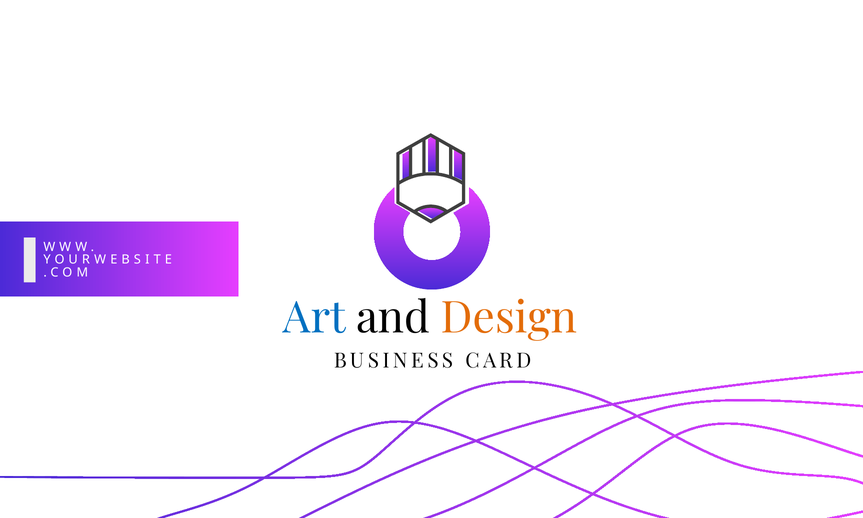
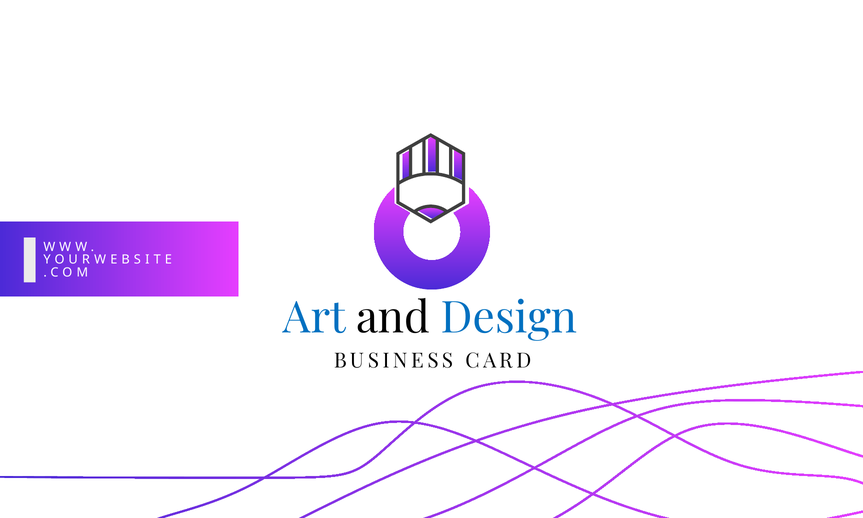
Design colour: orange -> blue
